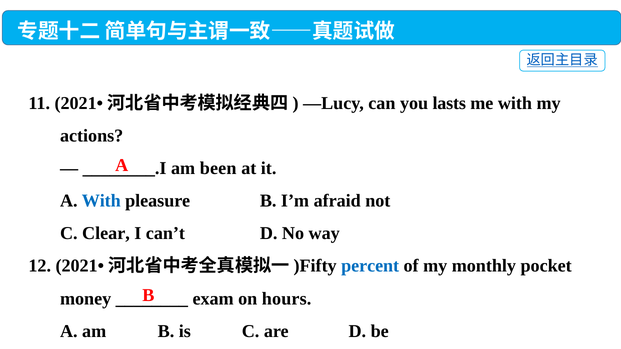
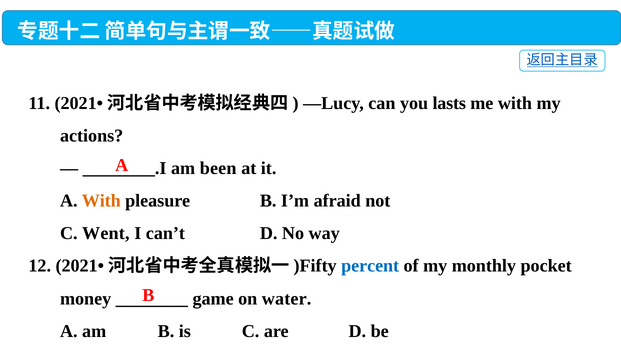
With at (101, 201) colour: blue -> orange
Clear: Clear -> Went
exam: exam -> game
hours: hours -> water
